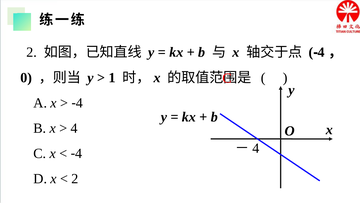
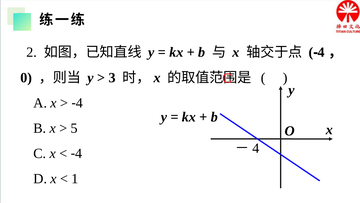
1: 1 -> 3
4 at (74, 128): 4 -> 5
2 at (75, 178): 2 -> 1
